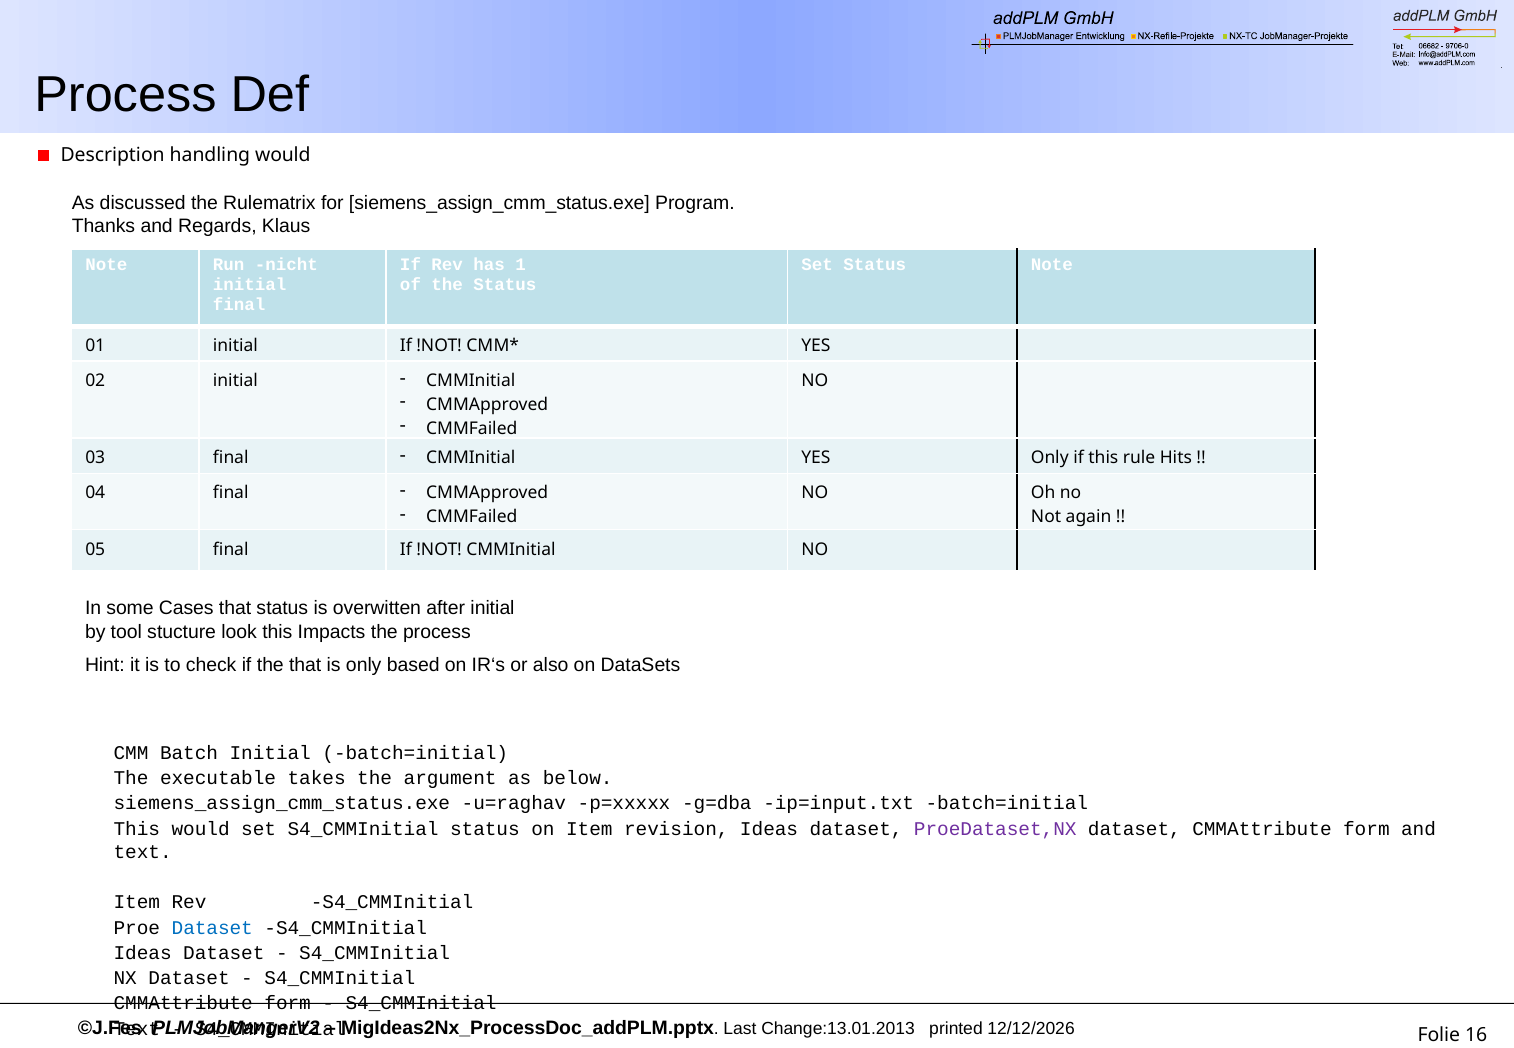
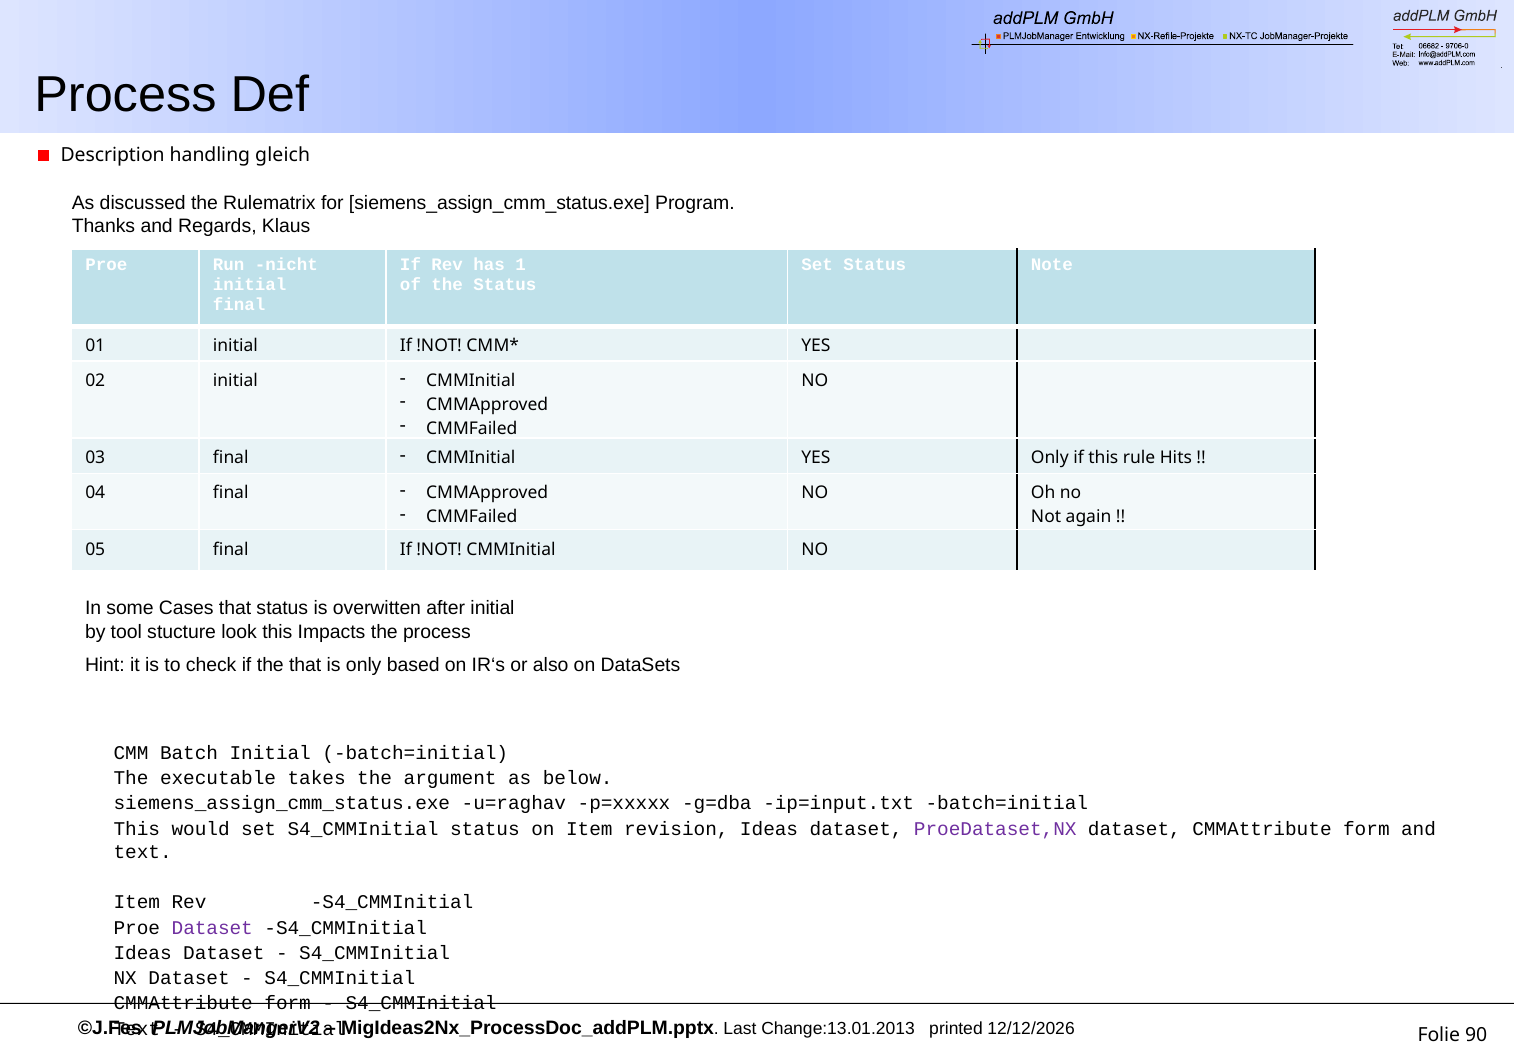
handling would: would -> gleich
Note at (106, 265): Note -> Proe
Dataset at (212, 928) colour: blue -> purple
16: 16 -> 90
